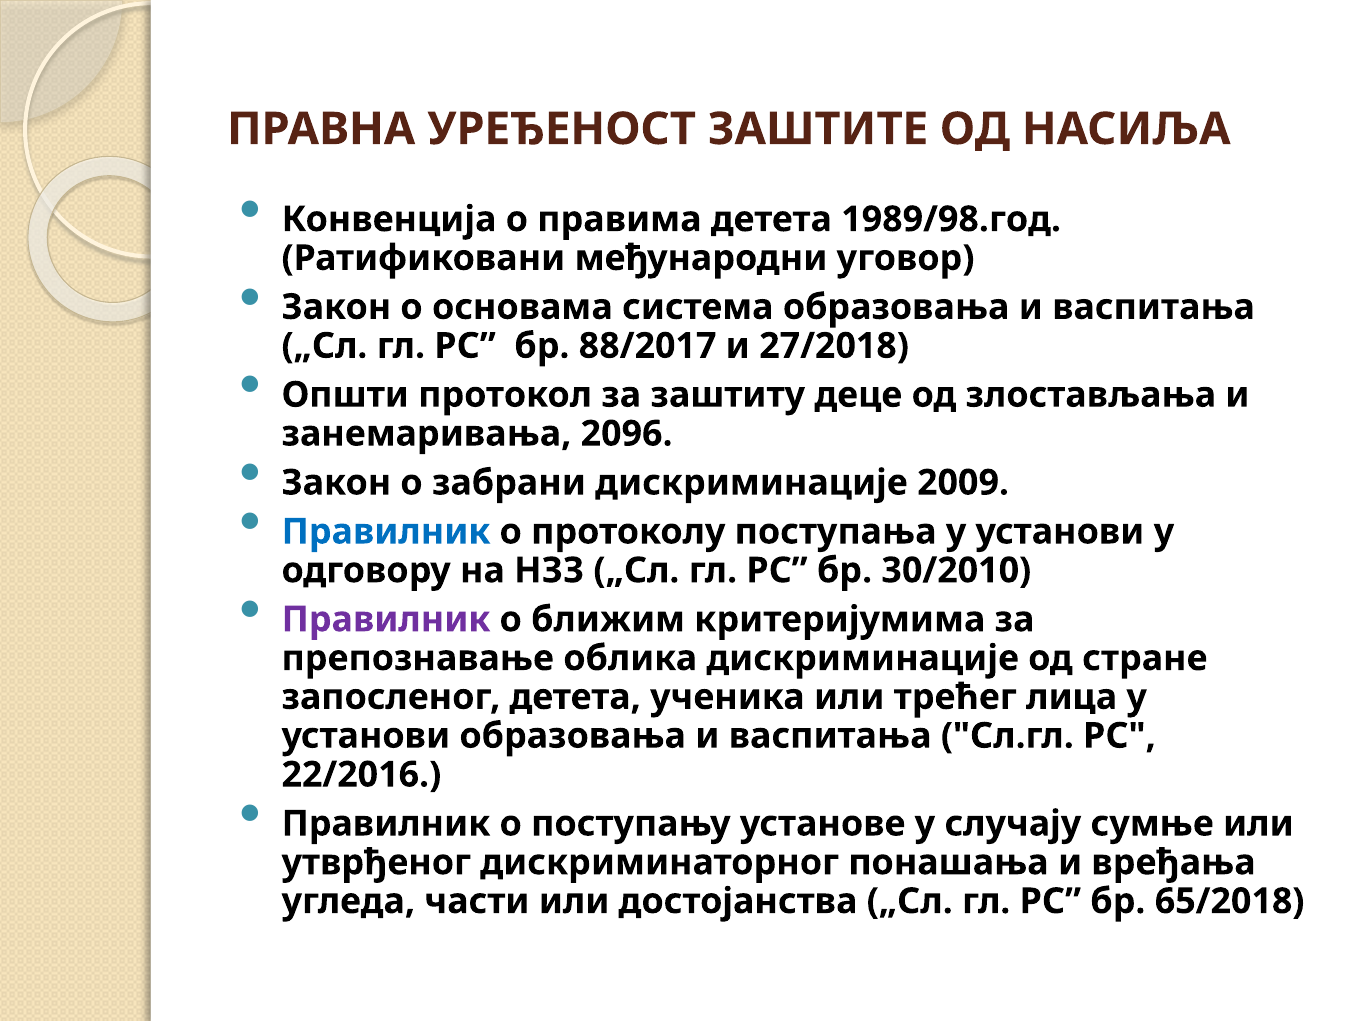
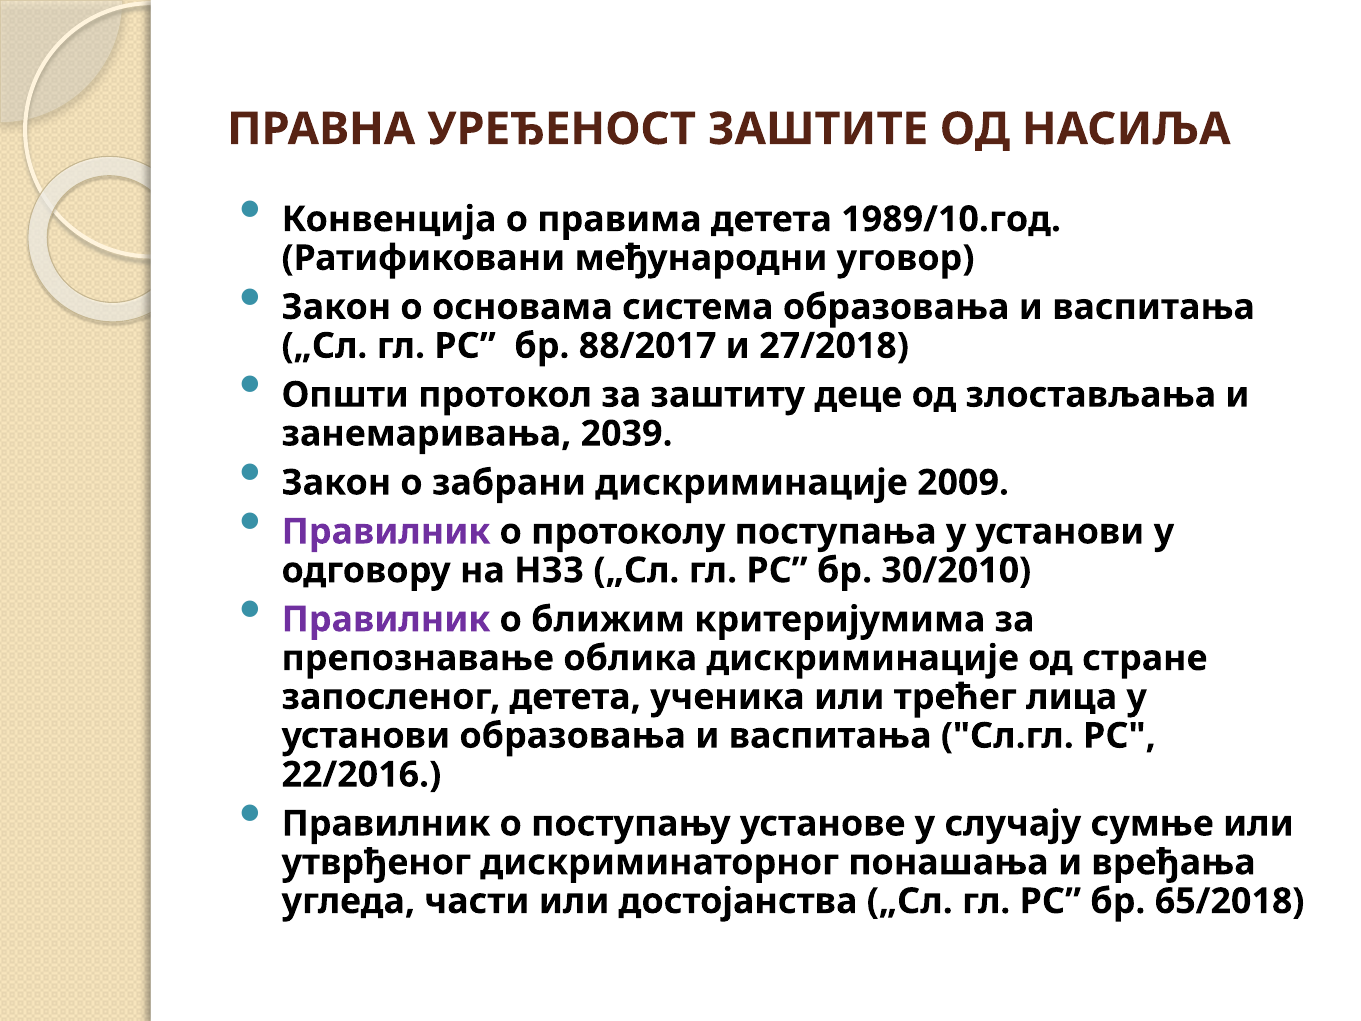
1989/98.год: 1989/98.год -> 1989/10.год
2096: 2096 -> 2039
Правилник at (386, 532) colour: blue -> purple
